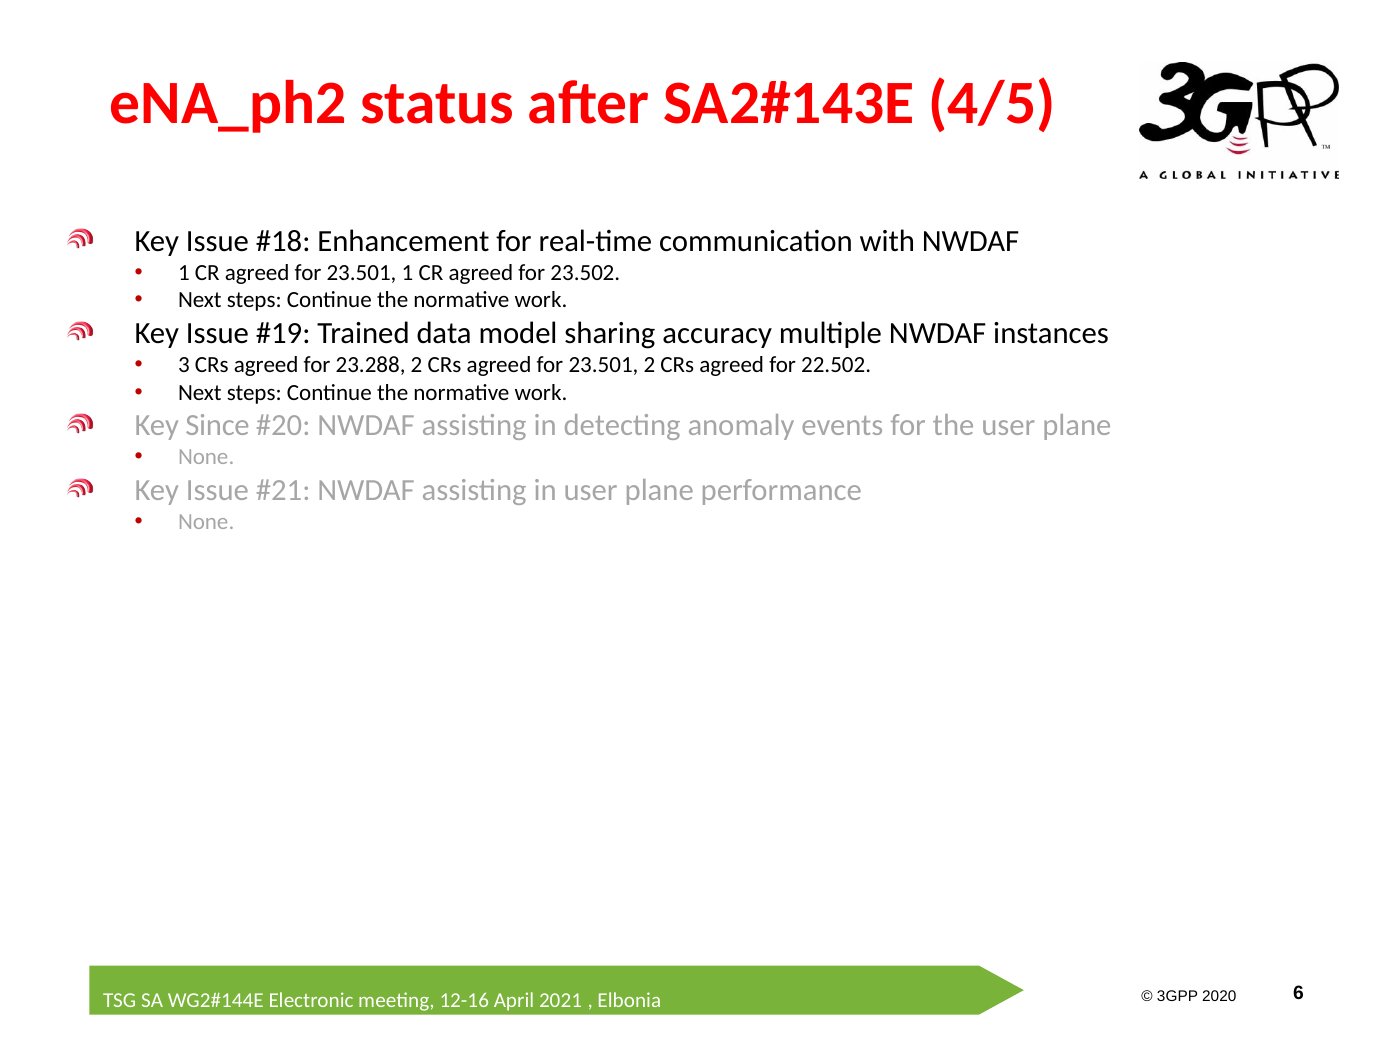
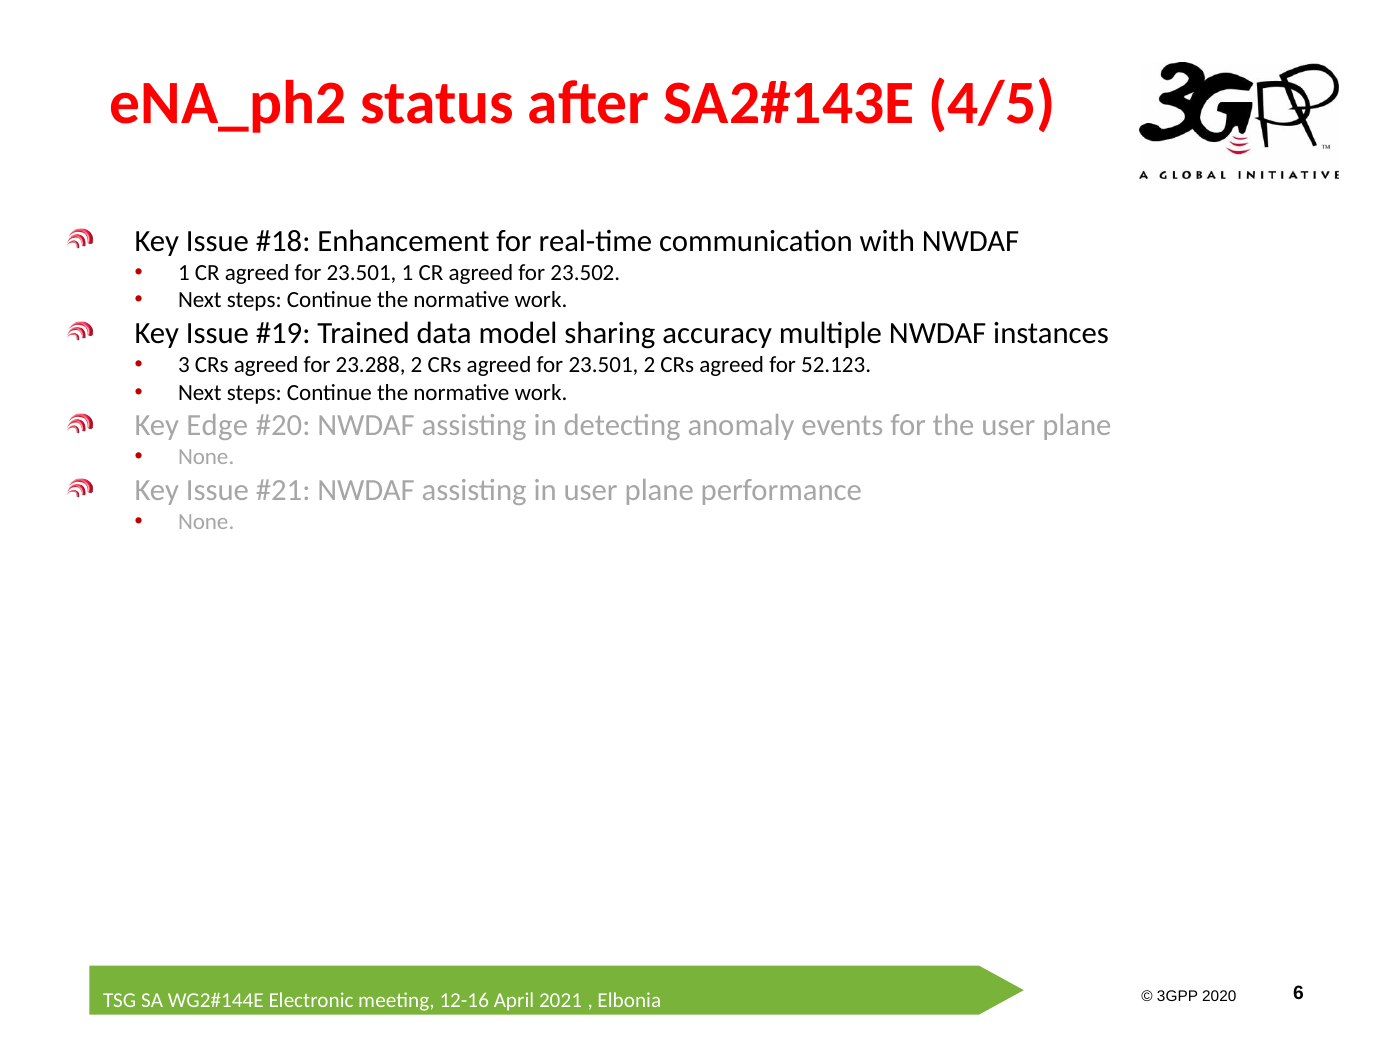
22.502: 22.502 -> 52.123
Since: Since -> Edge
